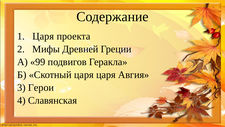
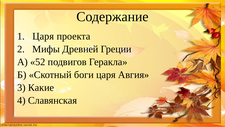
99: 99 -> 52
Скотный царя: царя -> боги
Герои: Герои -> Какие
